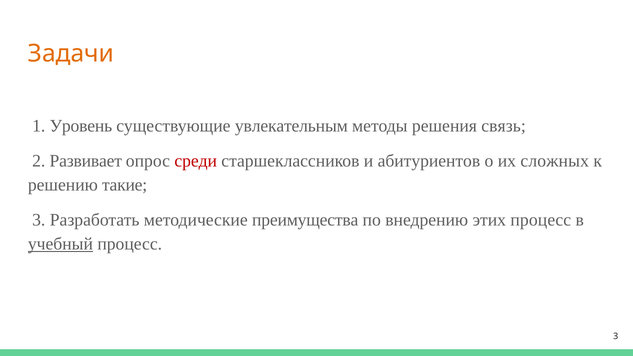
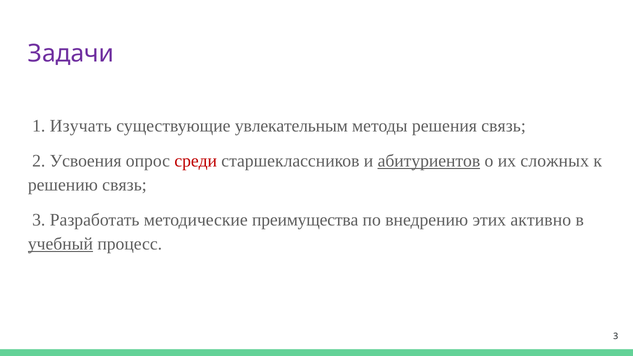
Задачи colour: orange -> purple
Уровень: Уровень -> Изучать
Развивает: Развивает -> Усвоения
абитуриентов underline: none -> present
решению такие: такие -> связь
этих процесс: процесс -> активно
